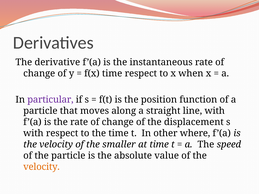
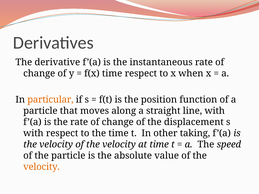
particular colour: purple -> orange
where: where -> taking
velocity of the smaller: smaller -> velocity
